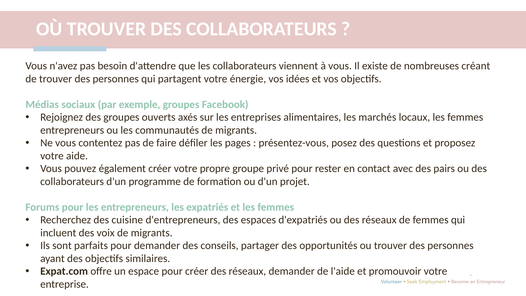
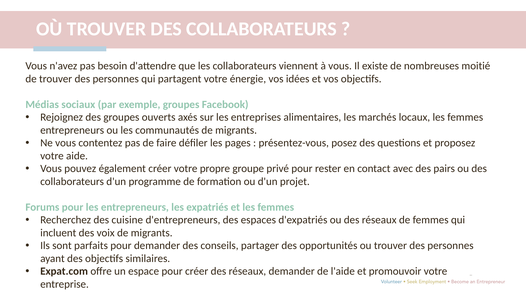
créant: créant -> moitié
